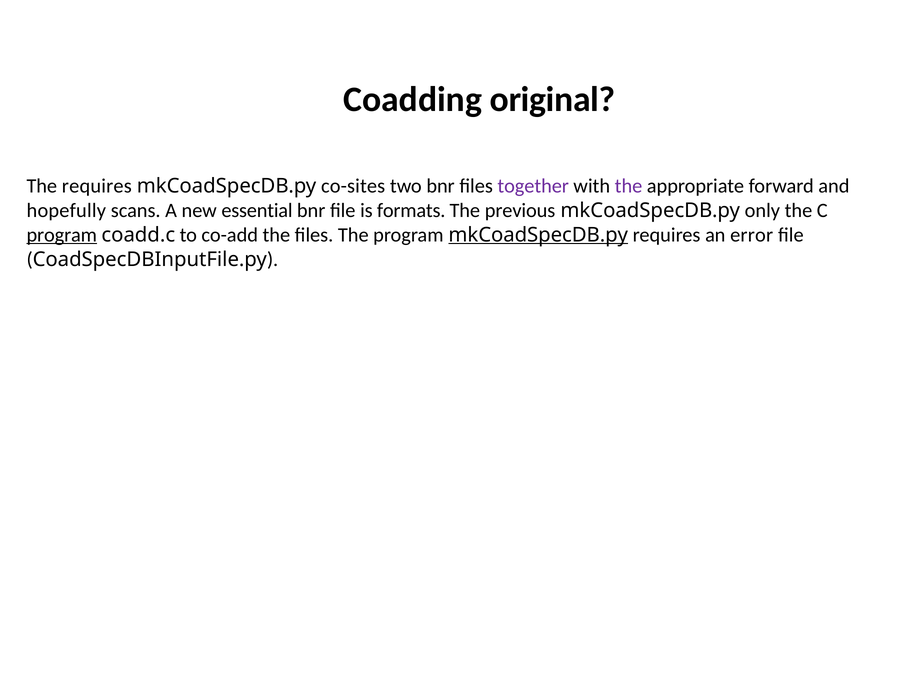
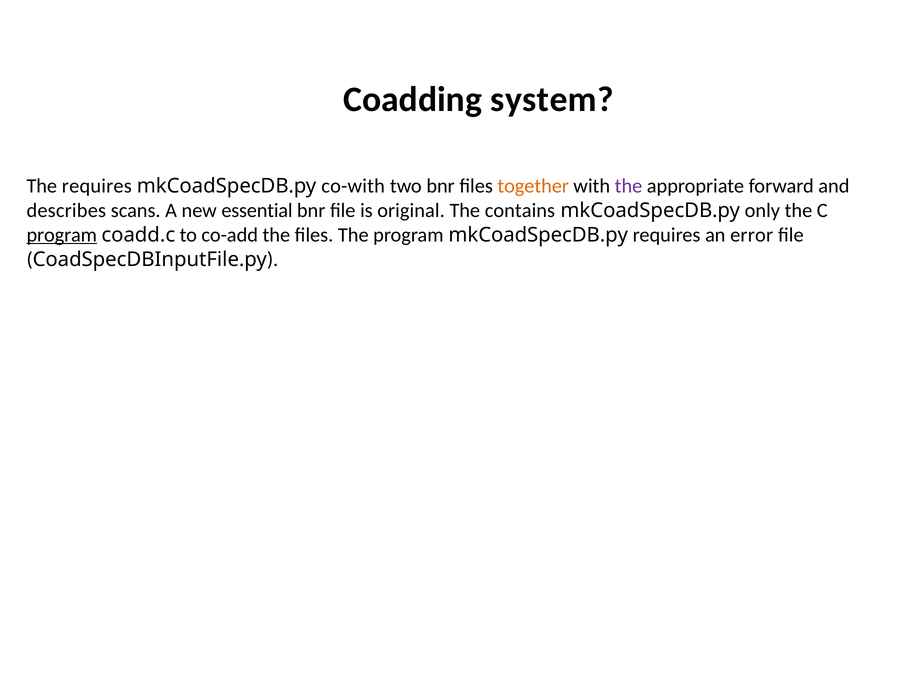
original: original -> system
co-sites: co-sites -> co-with
together colour: purple -> orange
hopefully: hopefully -> describes
formats: formats -> original
previous: previous -> contains
mkCoadSpecDB.py at (538, 235) underline: present -> none
